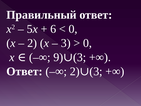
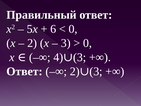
9: 9 -> 4
